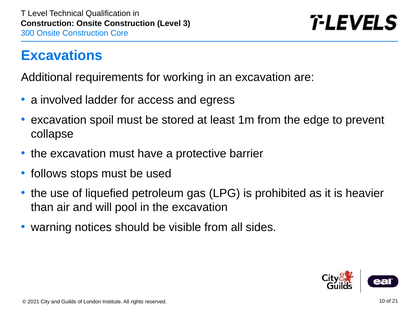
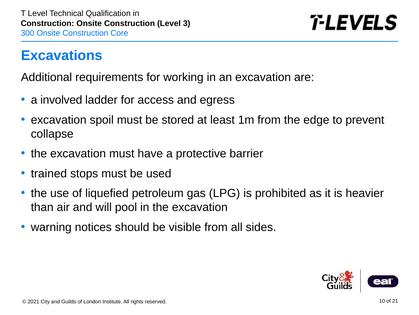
follows: follows -> trained
